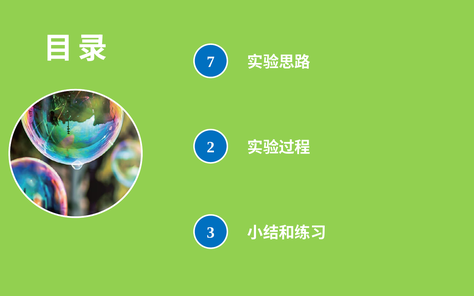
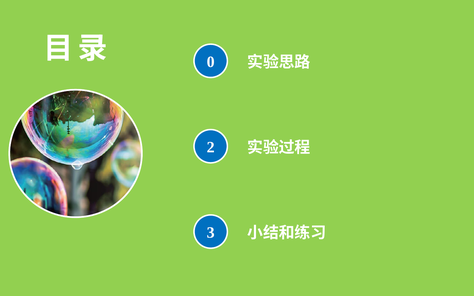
7: 7 -> 0
